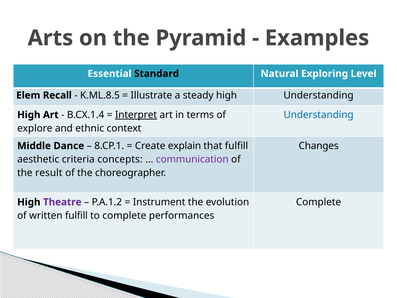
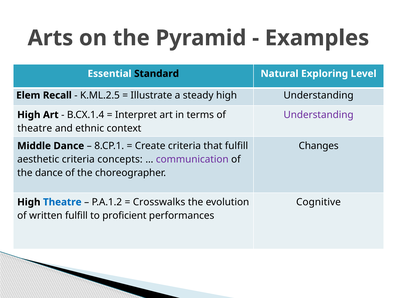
K.ML.8.5: K.ML.8.5 -> K.ML.2.5
Understanding at (319, 115) colour: blue -> purple
Interpret underline: present -> none
explore at (35, 128): explore -> theatre
Create explain: explain -> criteria
the result: result -> dance
Complete at (319, 202): Complete -> Cognitive
Theatre at (62, 202) colour: purple -> blue
Instrument: Instrument -> Crosswalks
to complete: complete -> proficient
